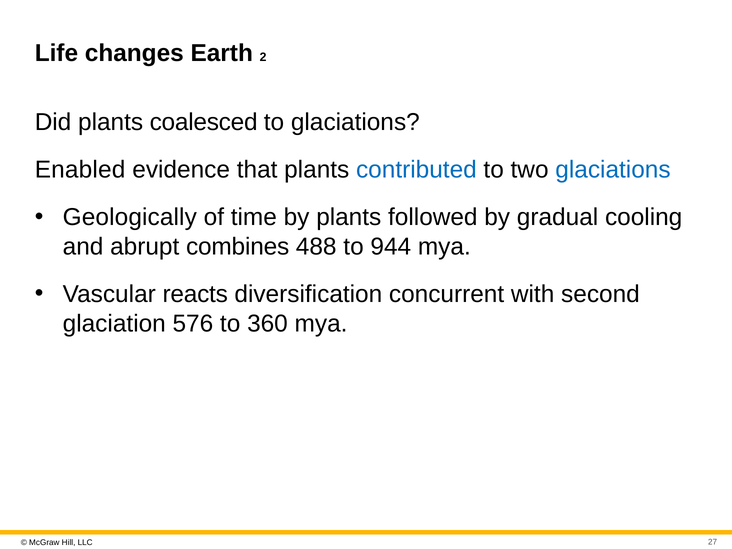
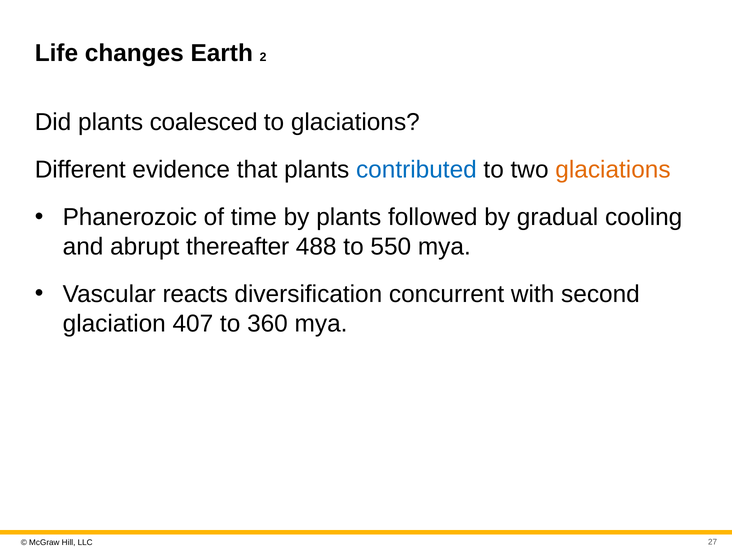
Enabled: Enabled -> Different
glaciations at (613, 170) colour: blue -> orange
Geologically: Geologically -> Phanerozoic
combines: combines -> thereafter
944: 944 -> 550
576: 576 -> 407
